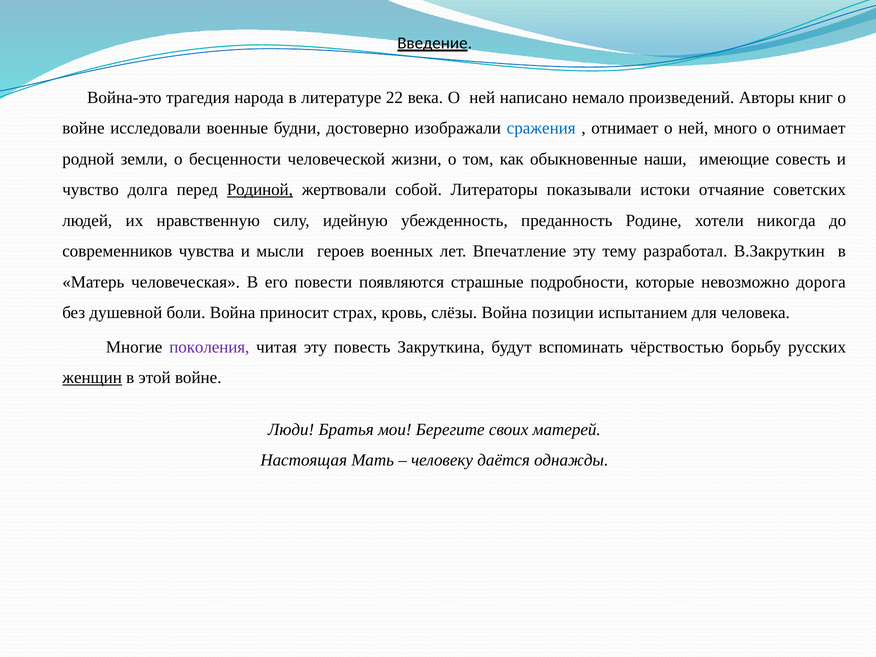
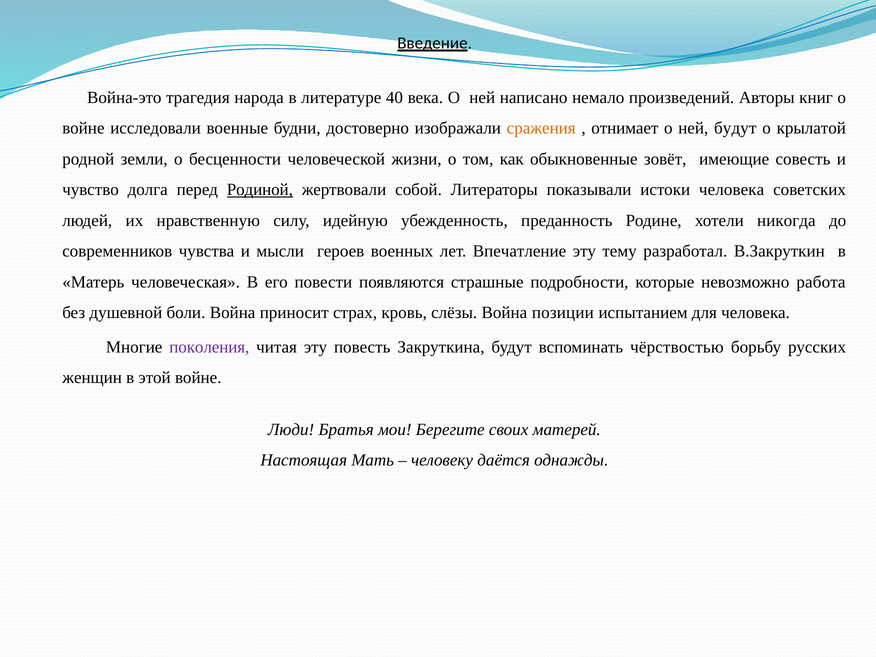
22: 22 -> 40
сражения colour: blue -> orange
ней много: много -> будут
о отнимает: отнимает -> крылатой
наши: наши -> зовёт
истоки отчаяние: отчаяние -> человека
дорога: дорога -> работа
женщин underline: present -> none
